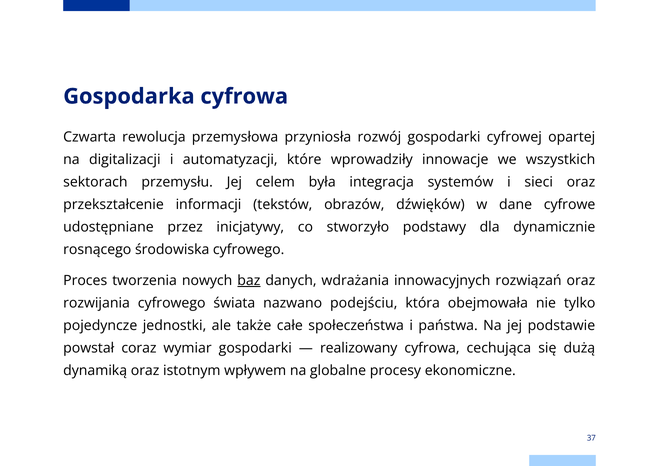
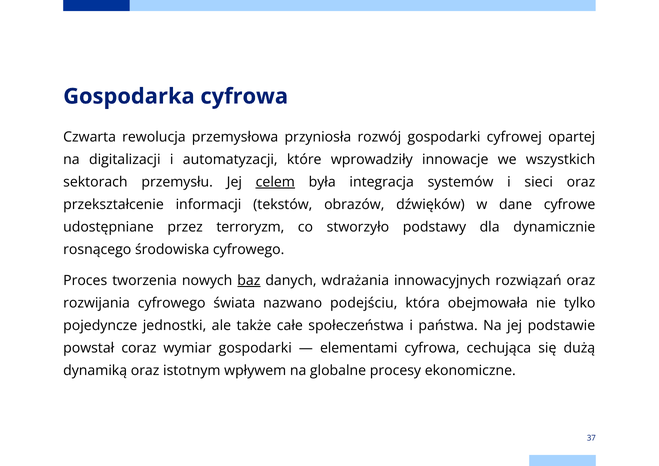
celem underline: none -> present
inicjatywy: inicjatywy -> terroryzm
realizowany: realizowany -> elementami
